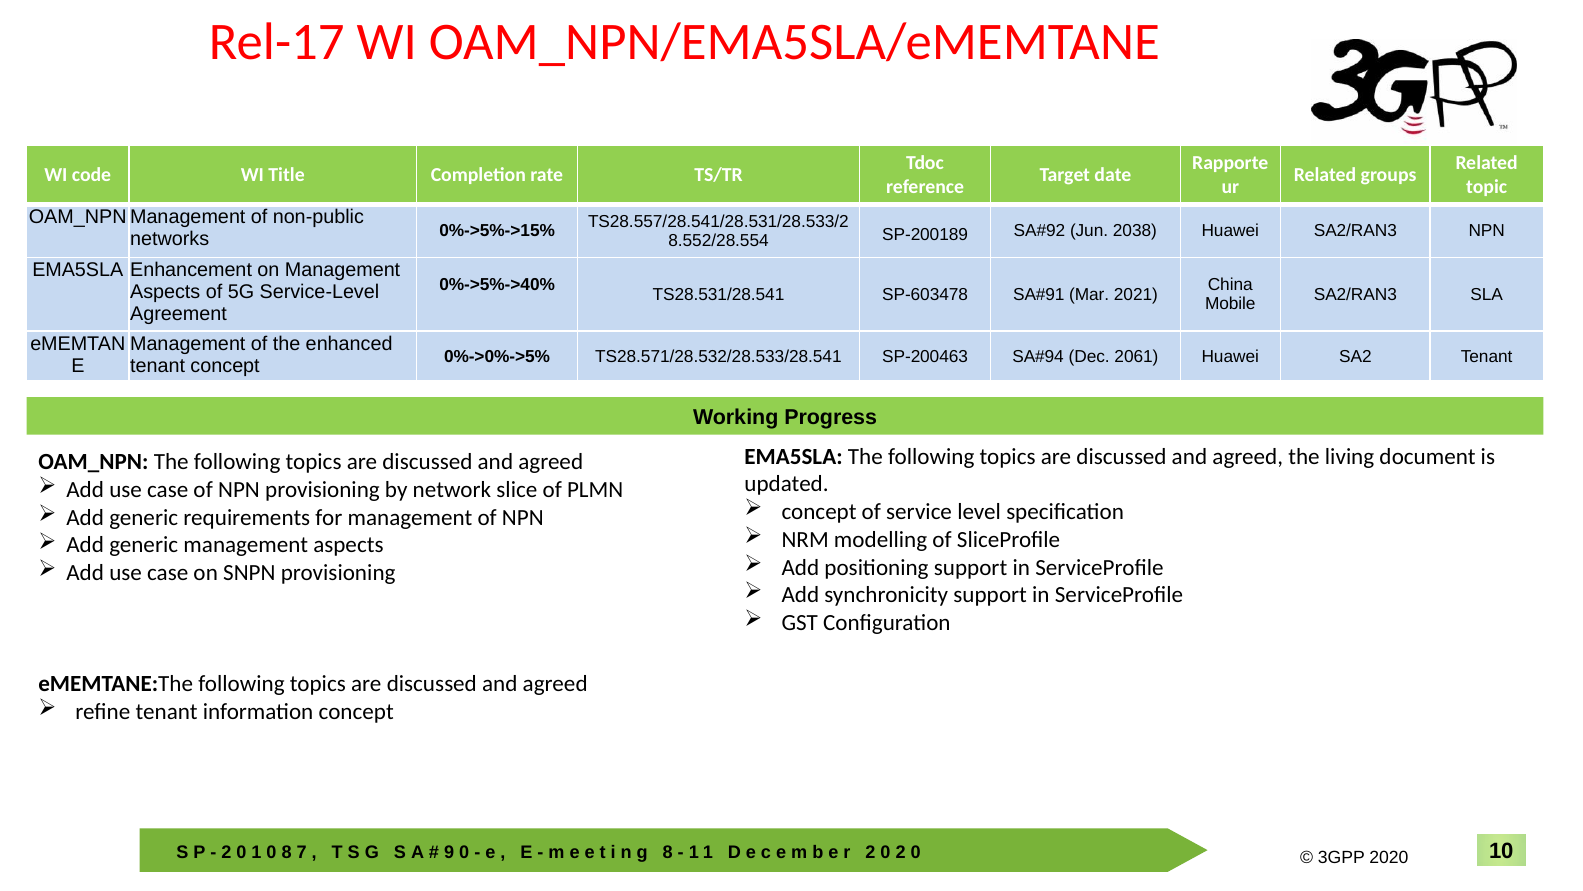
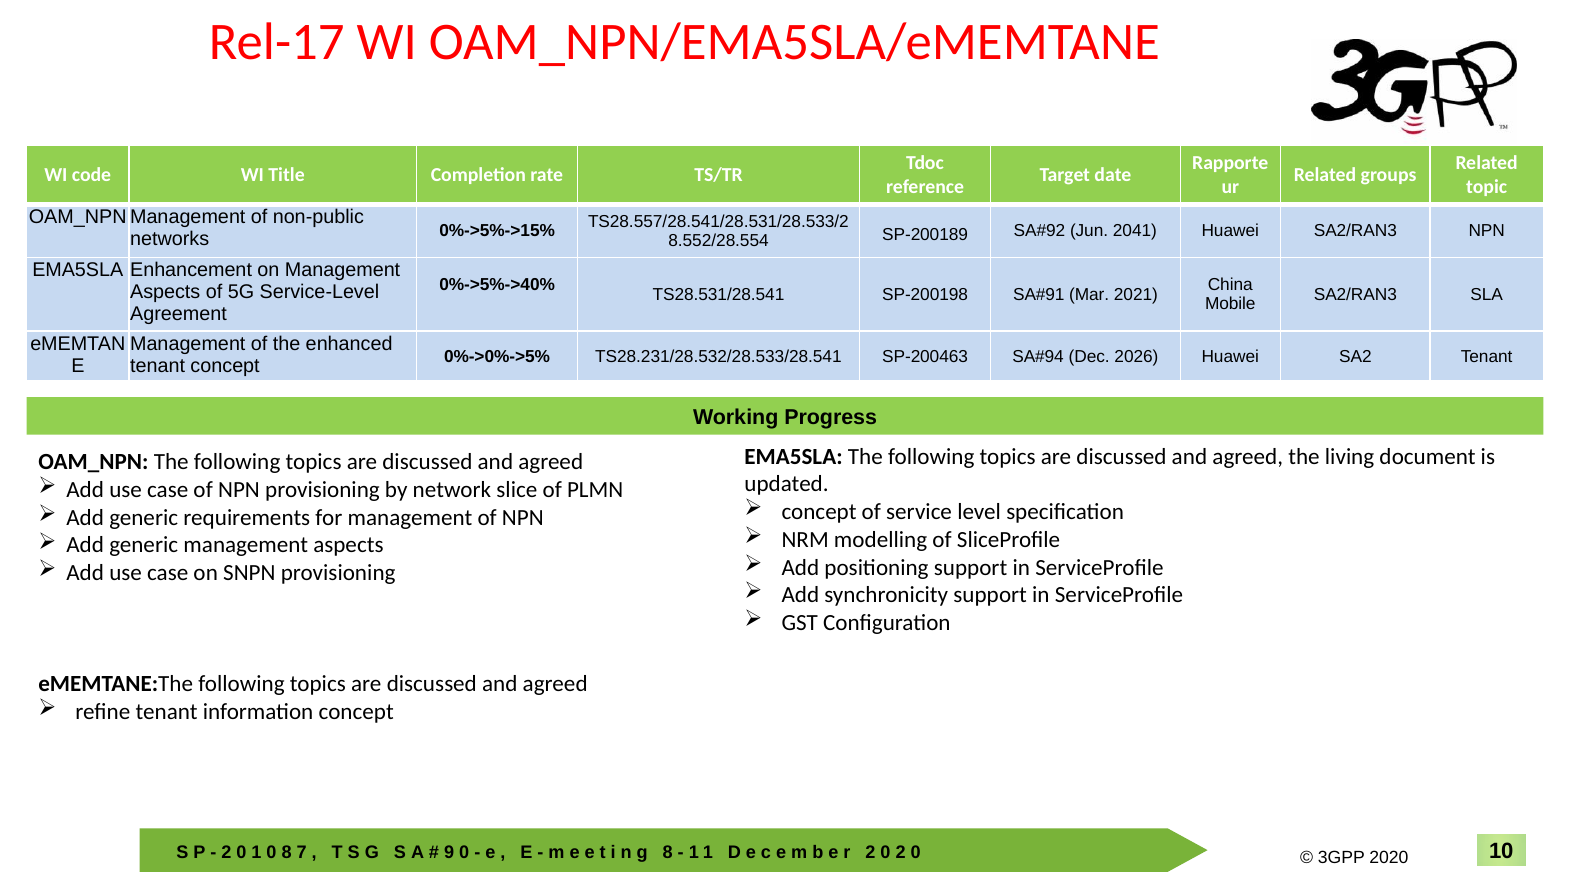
2038: 2038 -> 2041
SP-603478: SP-603478 -> SP-200198
TS28.571/28.532/28.533/28.541: TS28.571/28.532/28.533/28.541 -> TS28.231/28.532/28.533/28.541
2061: 2061 -> 2026
